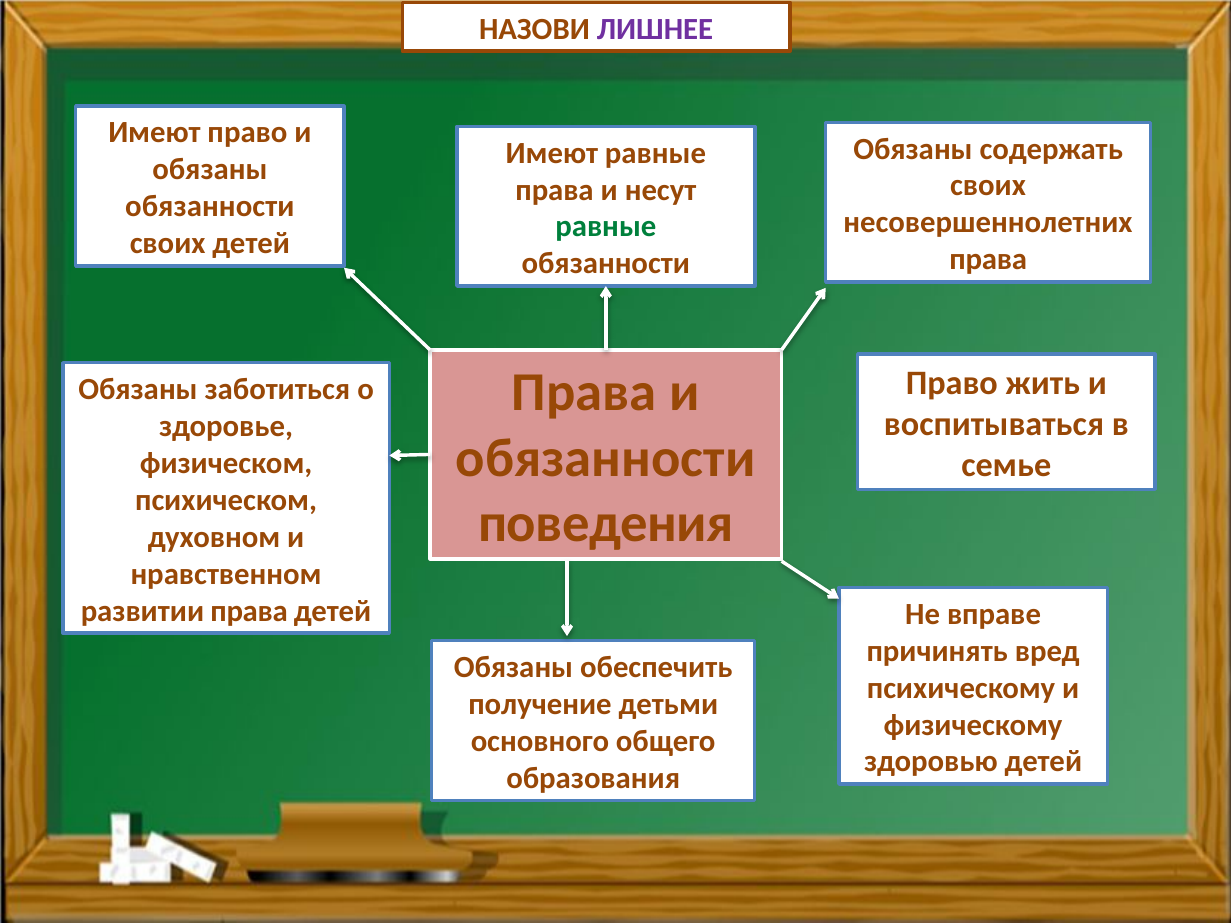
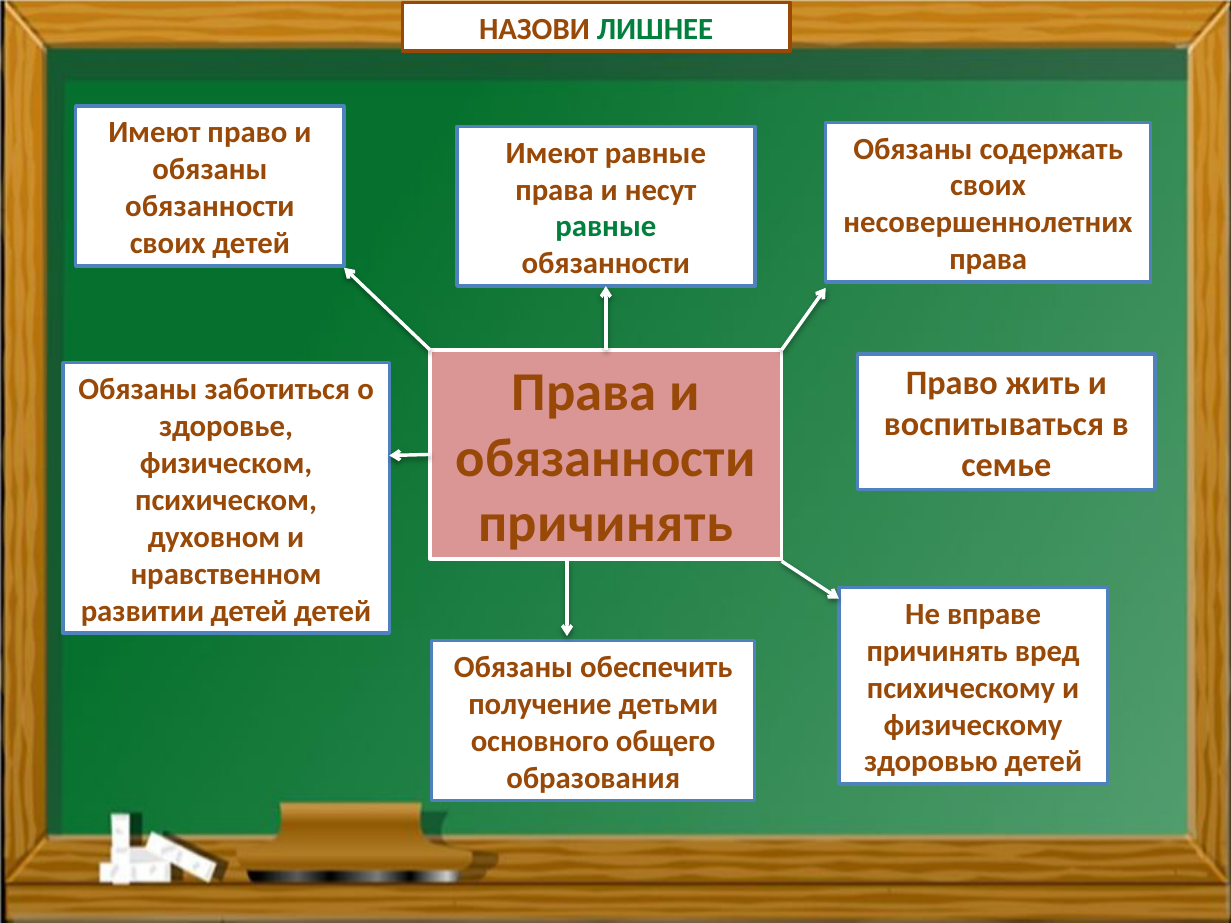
ЛИШНЕЕ colour: purple -> green
поведения at (606, 524): поведения -> причинять
развитии права: права -> детей
